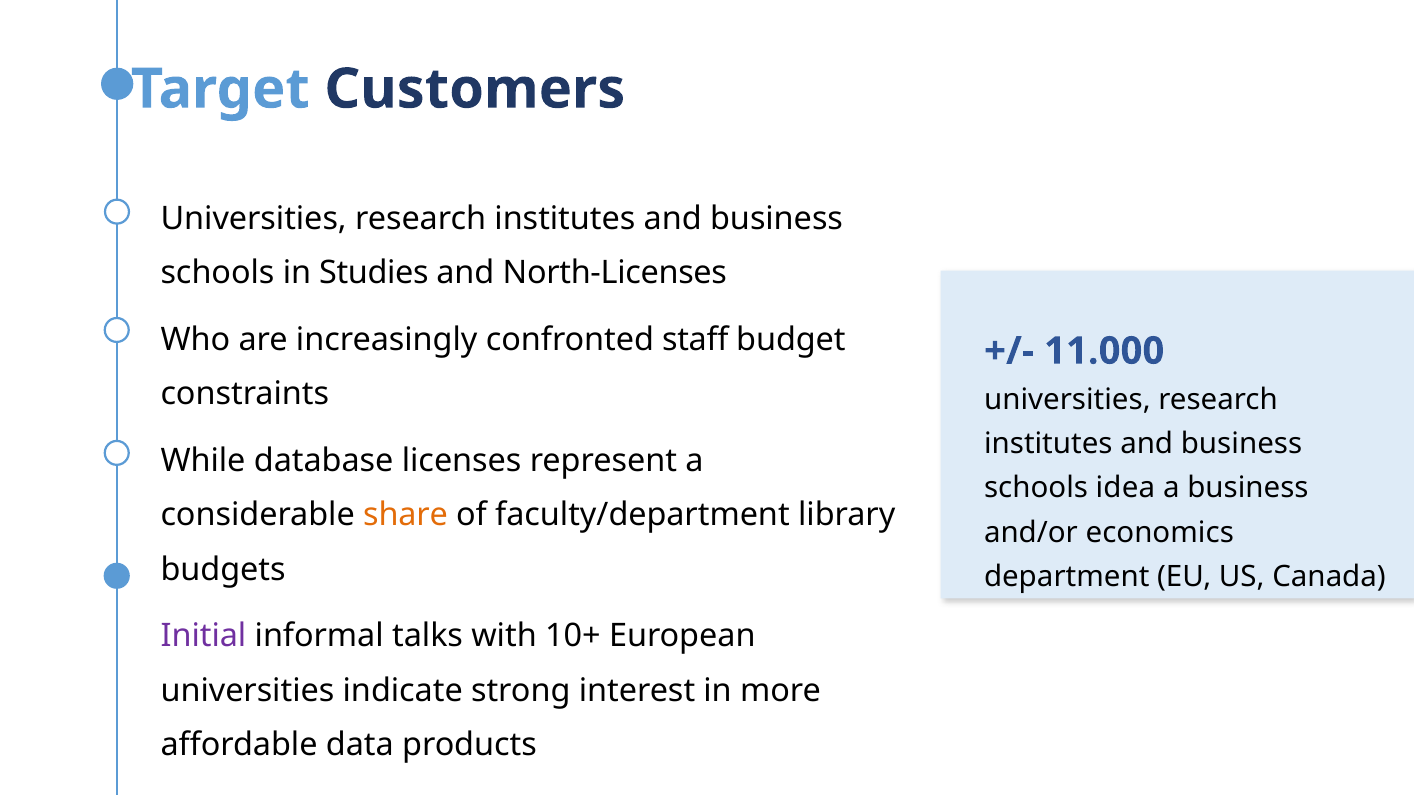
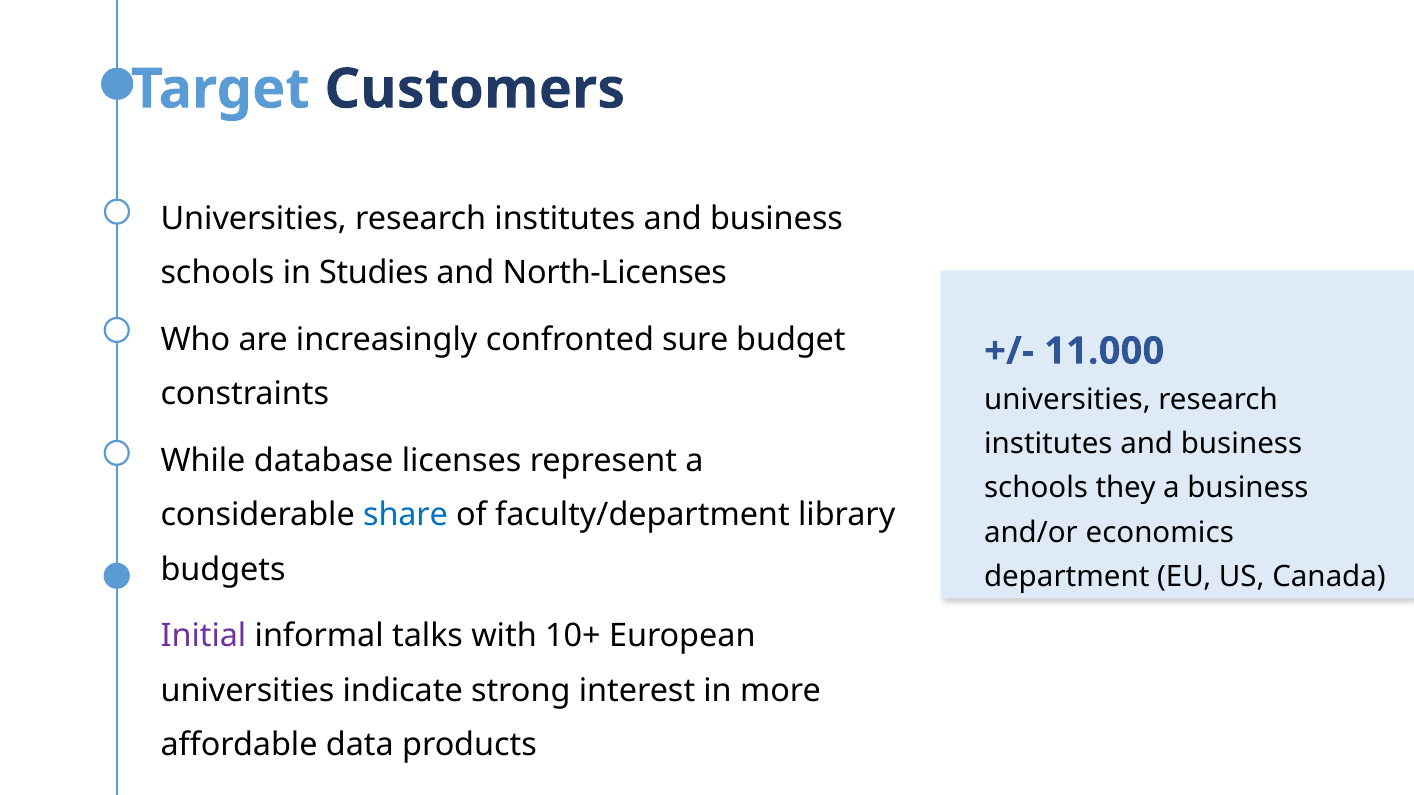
staff: staff -> sure
idea: idea -> they
share colour: orange -> blue
